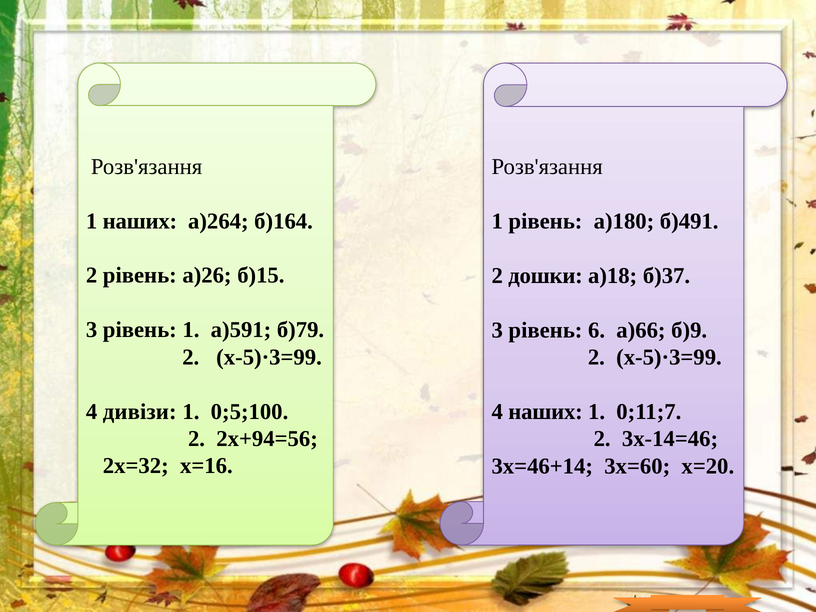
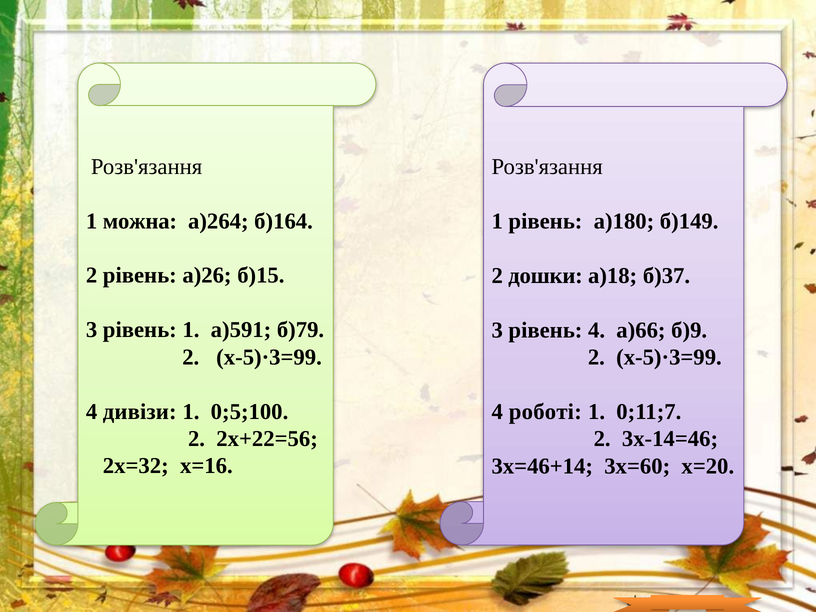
1 наших: наших -> можна
б)491: б)491 -> б)149
рівень 6: 6 -> 4
4 наших: наших -> роботі
2х+94=56: 2х+94=56 -> 2х+22=56
